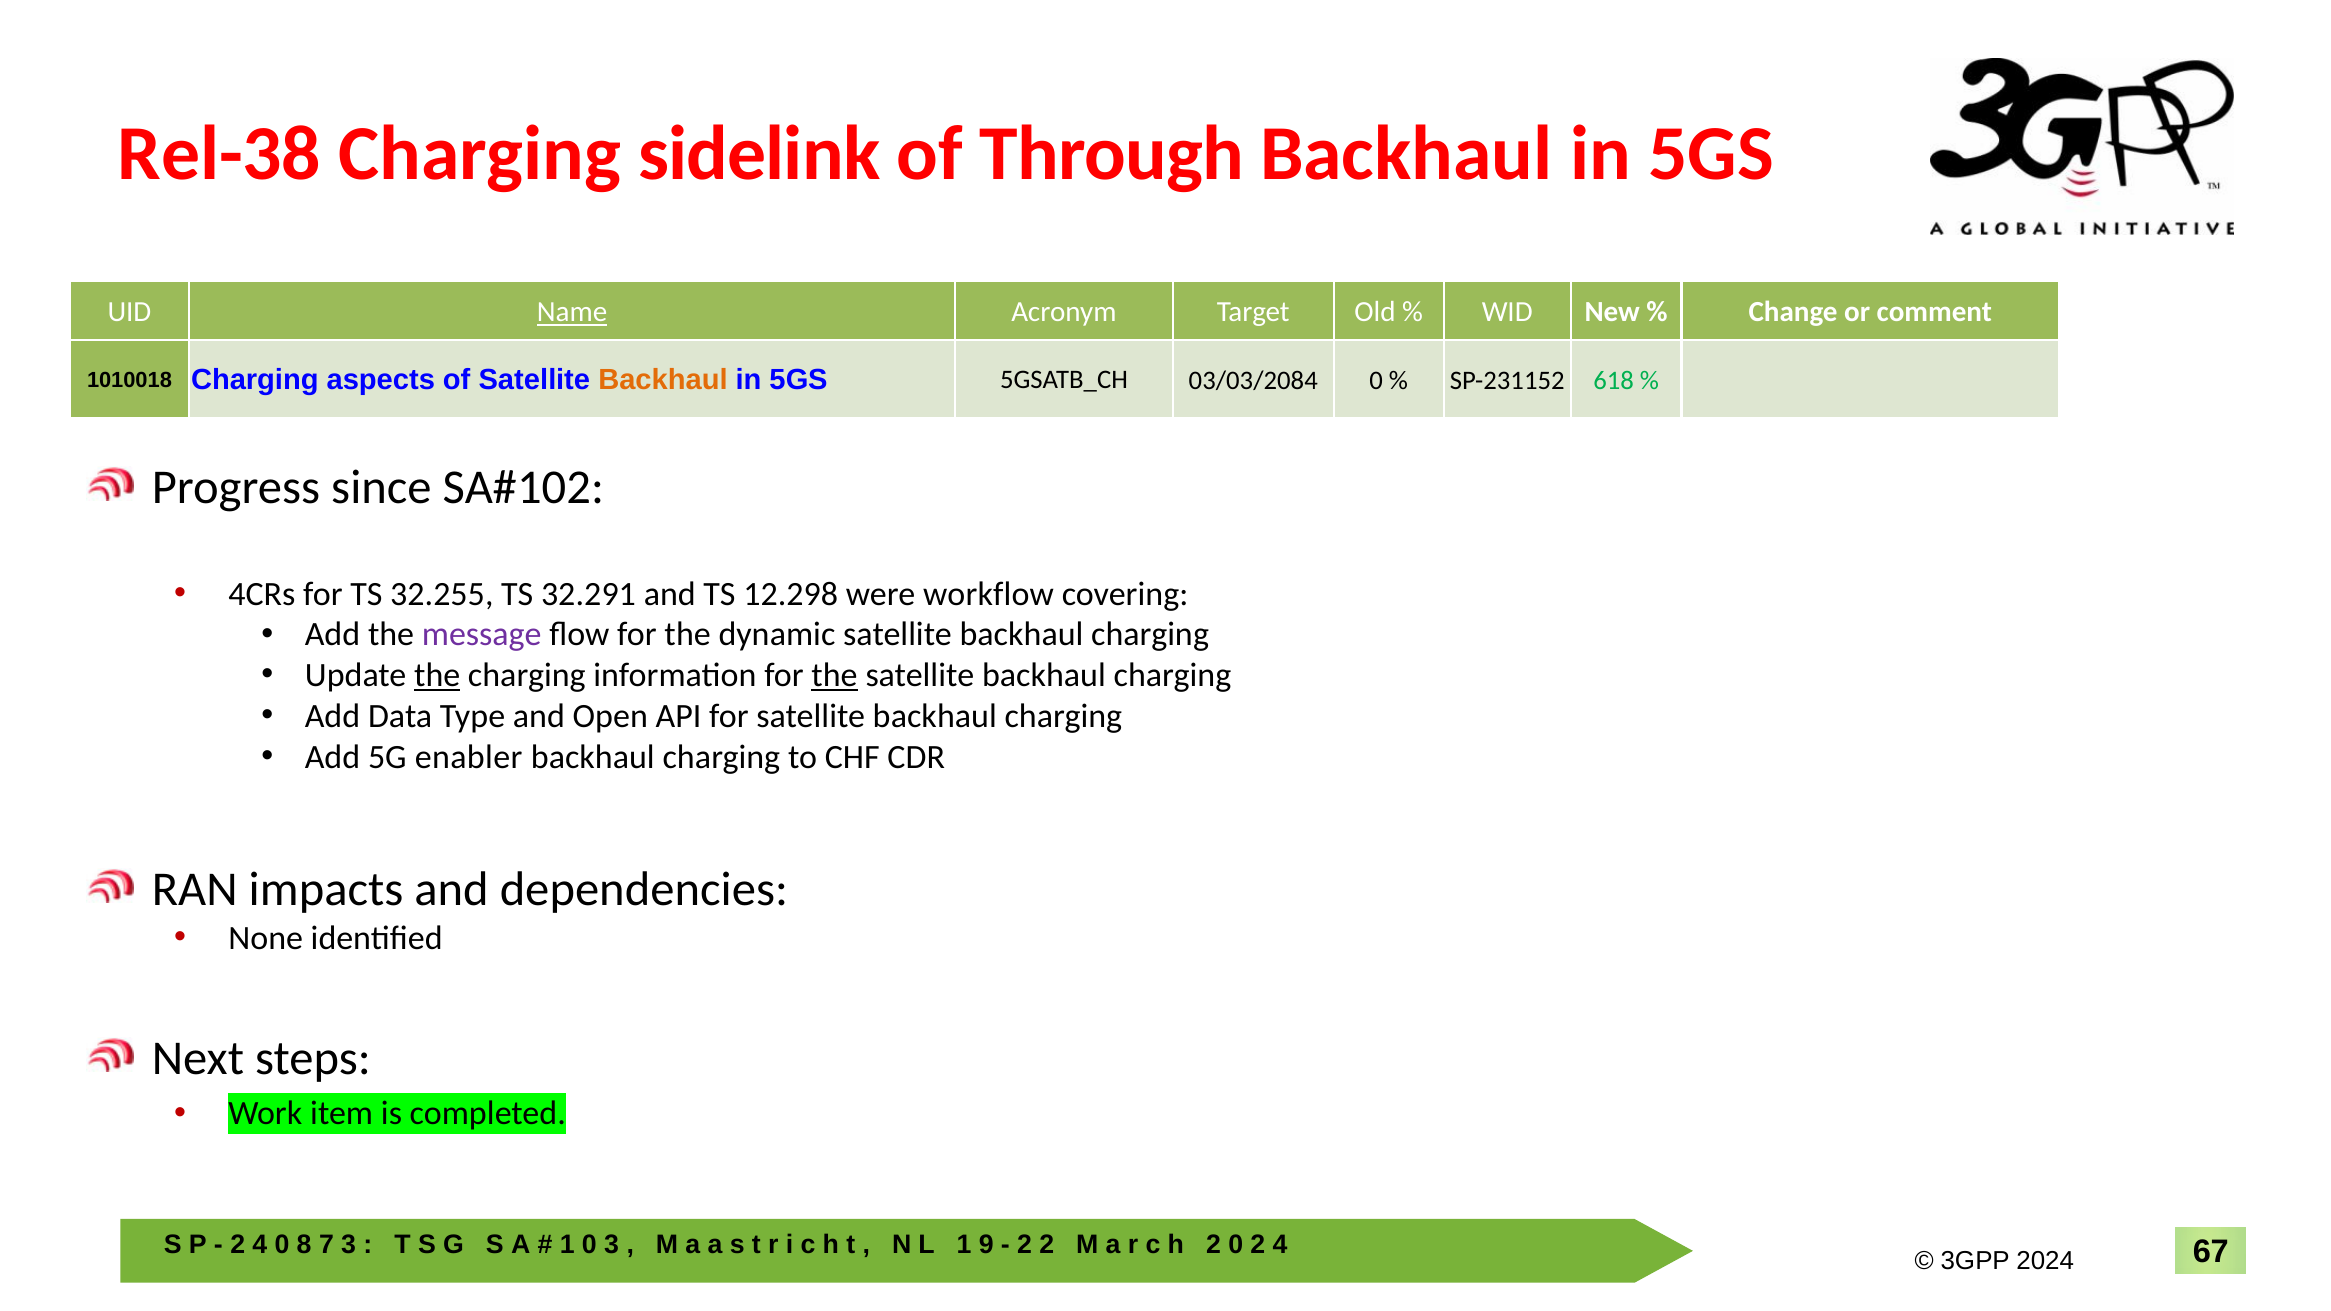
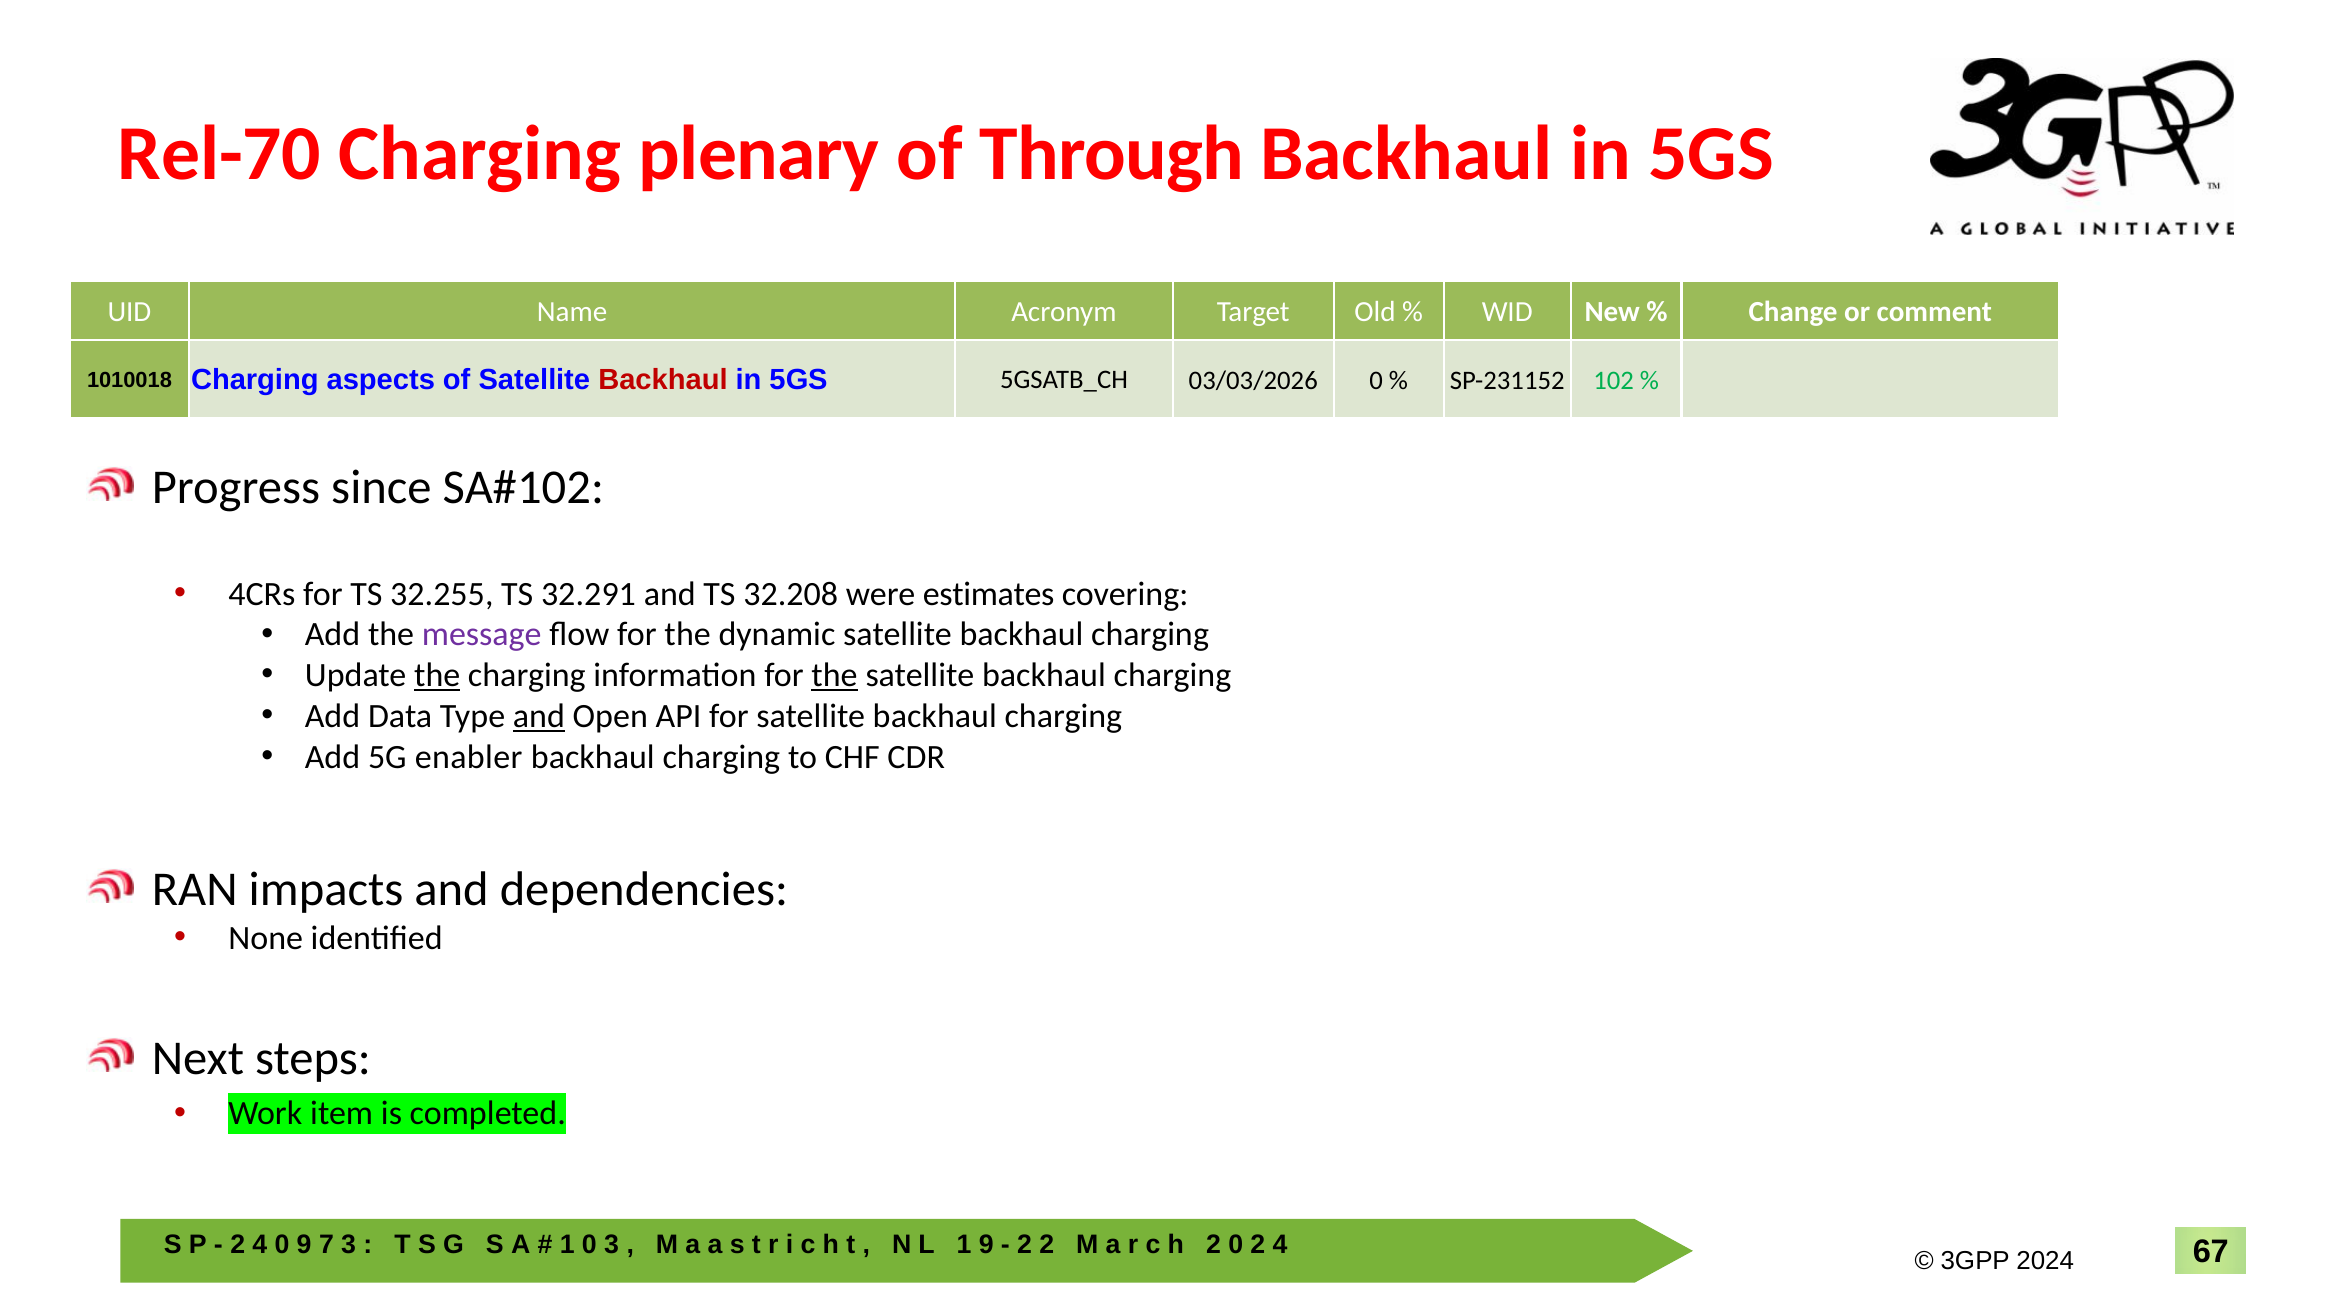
Rel-38: Rel-38 -> Rel-70
sidelink: sidelink -> plenary
Name underline: present -> none
Backhaul at (663, 380) colour: orange -> red
03/03/2084: 03/03/2084 -> 03/03/2026
618: 618 -> 102
12.298: 12.298 -> 32.208
workflow: workflow -> estimates
and at (539, 716) underline: none -> present
0 8: 8 -> 9
